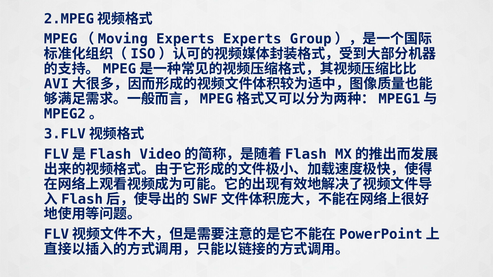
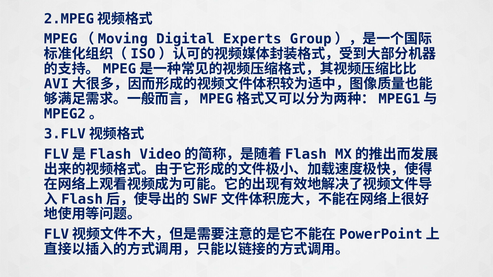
MPEG（Moving Experts: Experts -> Digital
